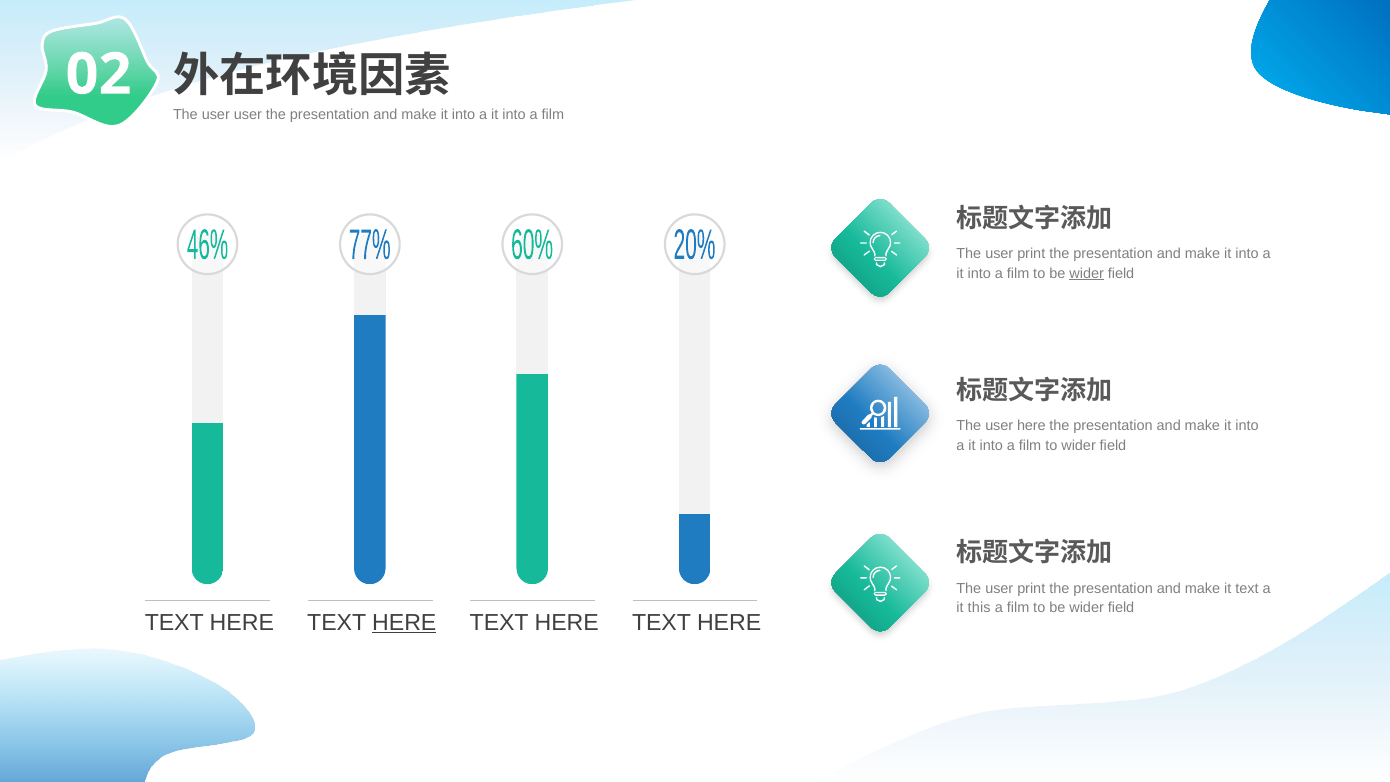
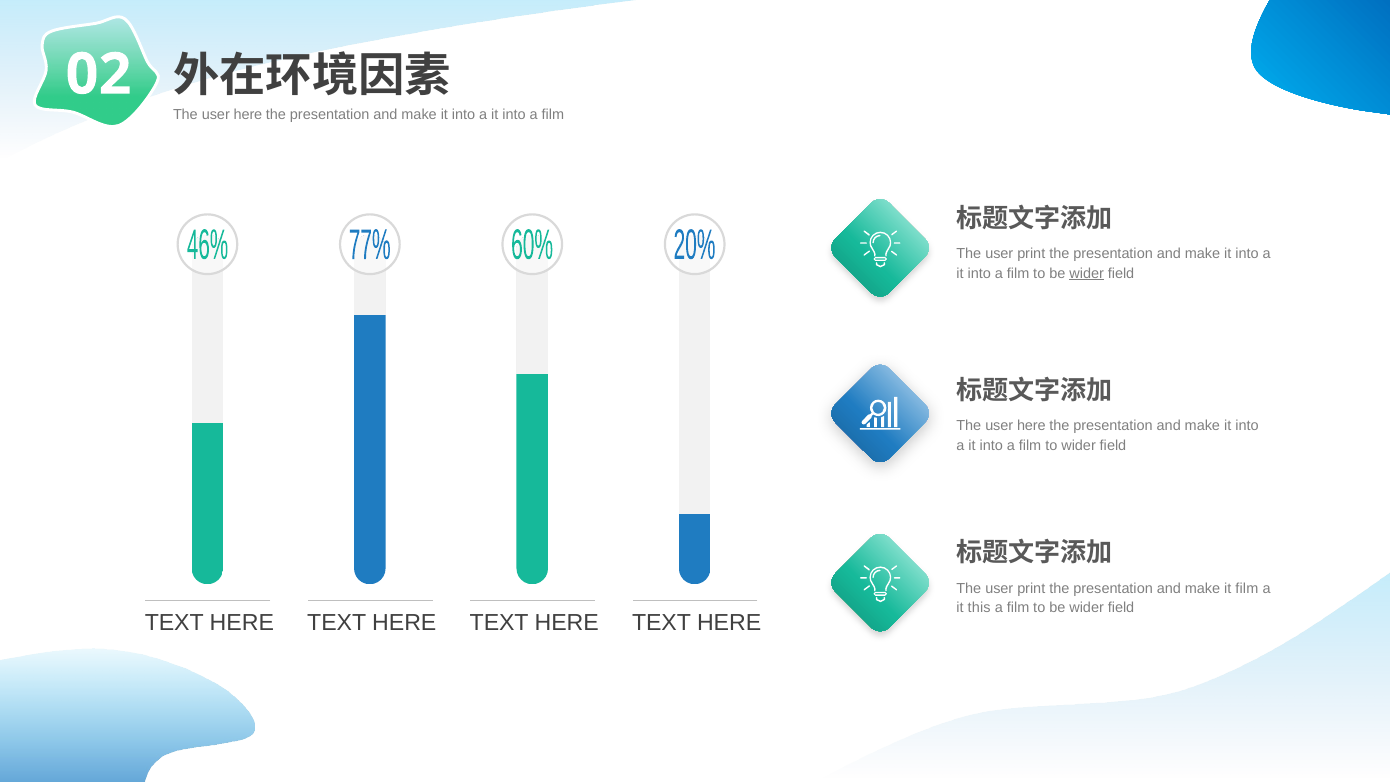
user at (248, 115): user -> here
it text: text -> film
HERE at (404, 623) underline: present -> none
